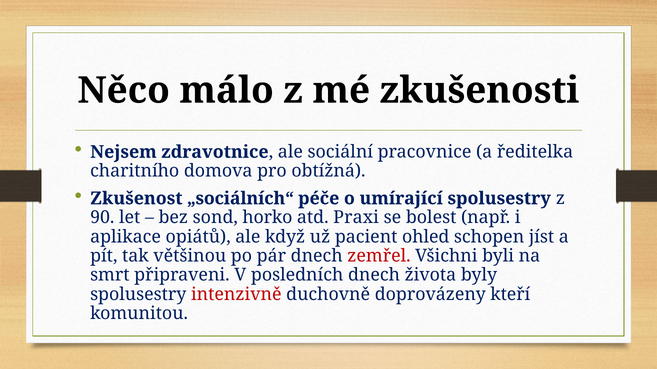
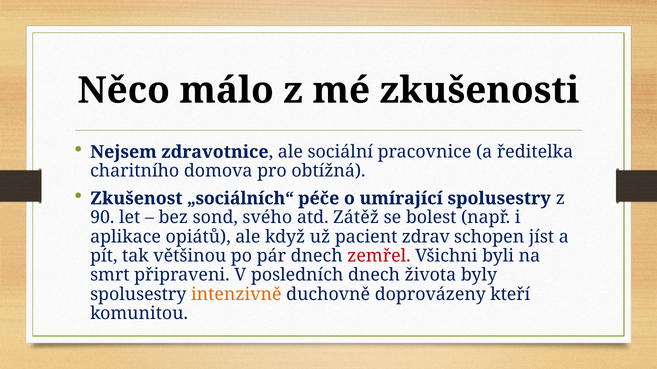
horko: horko -> svého
Praxi: Praxi -> Zátěž
ohled: ohled -> zdrav
intenzivně colour: red -> orange
